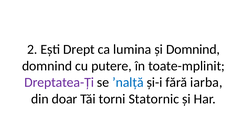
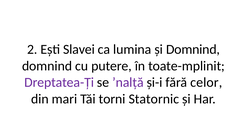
Drept: Drept -> Slavei
ʼnalță colour: blue -> purple
iarba: iarba -> celor
doar: doar -> mari
